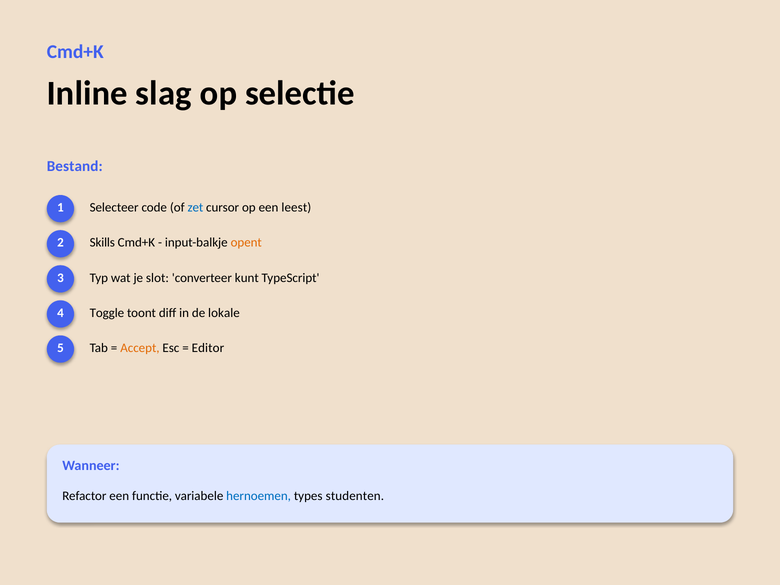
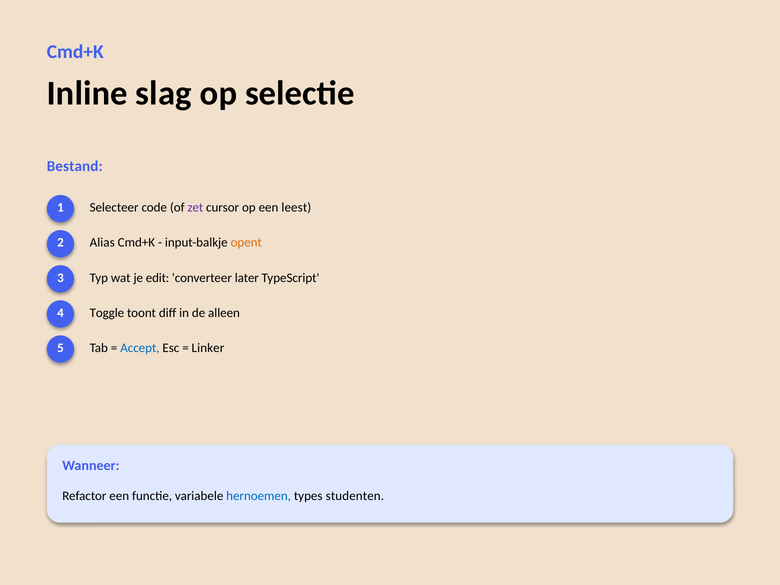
zet colour: blue -> purple
Skills: Skills -> Alias
slot: slot -> edit
kunt: kunt -> later
lokale: lokale -> alleen
Accept colour: orange -> blue
Editor: Editor -> Linker
